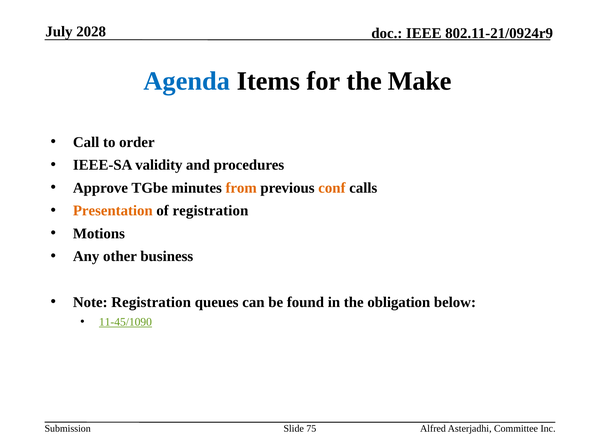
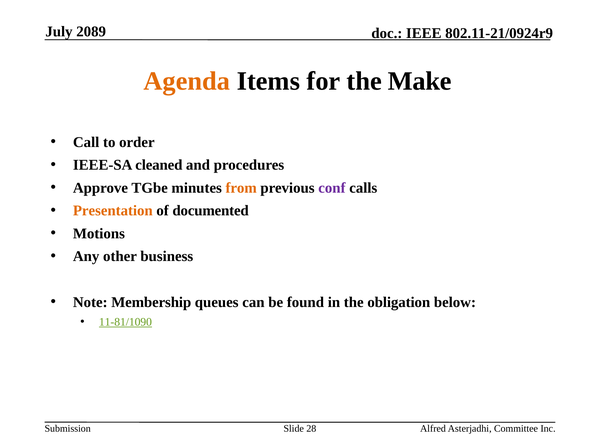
2028: 2028 -> 2089
Agenda colour: blue -> orange
validity: validity -> cleaned
conf colour: orange -> purple
of registration: registration -> documented
Note Registration: Registration -> Membership
11-45/1090: 11-45/1090 -> 11-81/1090
75: 75 -> 28
